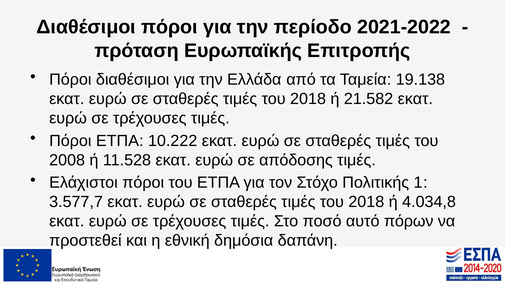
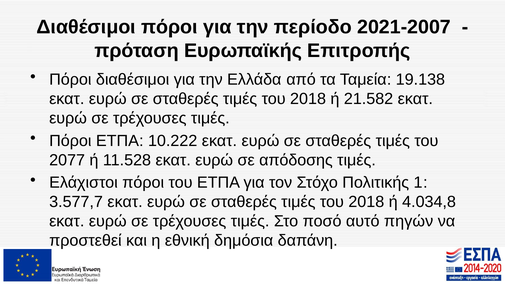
2021-2022: 2021-2022 -> 2021-2007
2008: 2008 -> 2077
πόρων: πόρων -> πηγών
